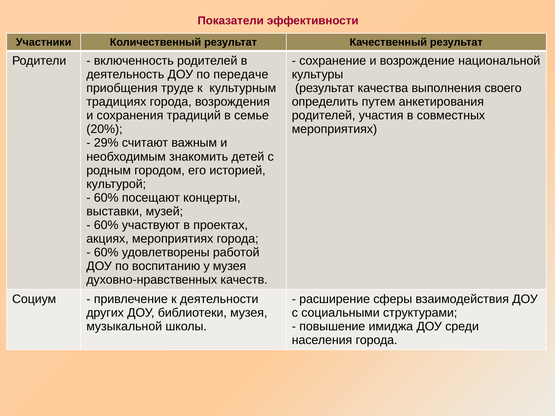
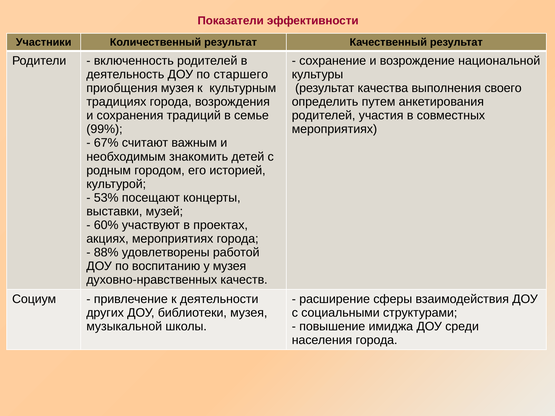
передаче: передаче -> старшего
приобщения труде: труде -> музея
20%: 20% -> 99%
29%: 29% -> 67%
60% at (106, 198): 60% -> 53%
60% at (106, 253): 60% -> 88%
